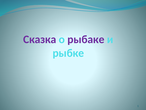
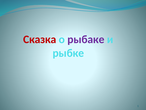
Сказка colour: purple -> red
